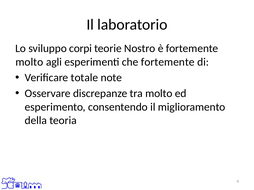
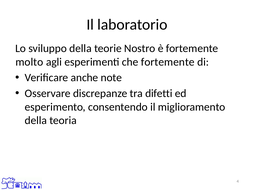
sviluppo corpi: corpi -> della
totale: totale -> anche
tra molto: molto -> difetti
